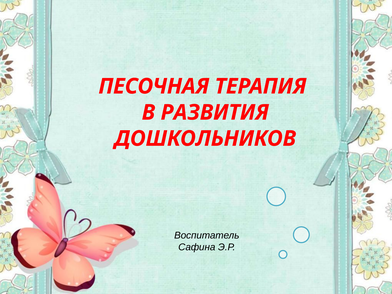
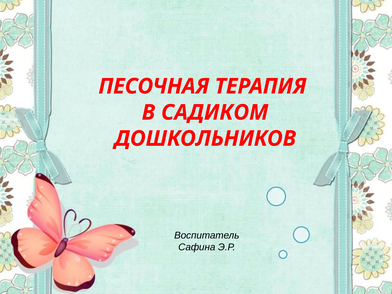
РАЗВИТИЯ: РАЗВИТИЯ -> САДИКОМ
